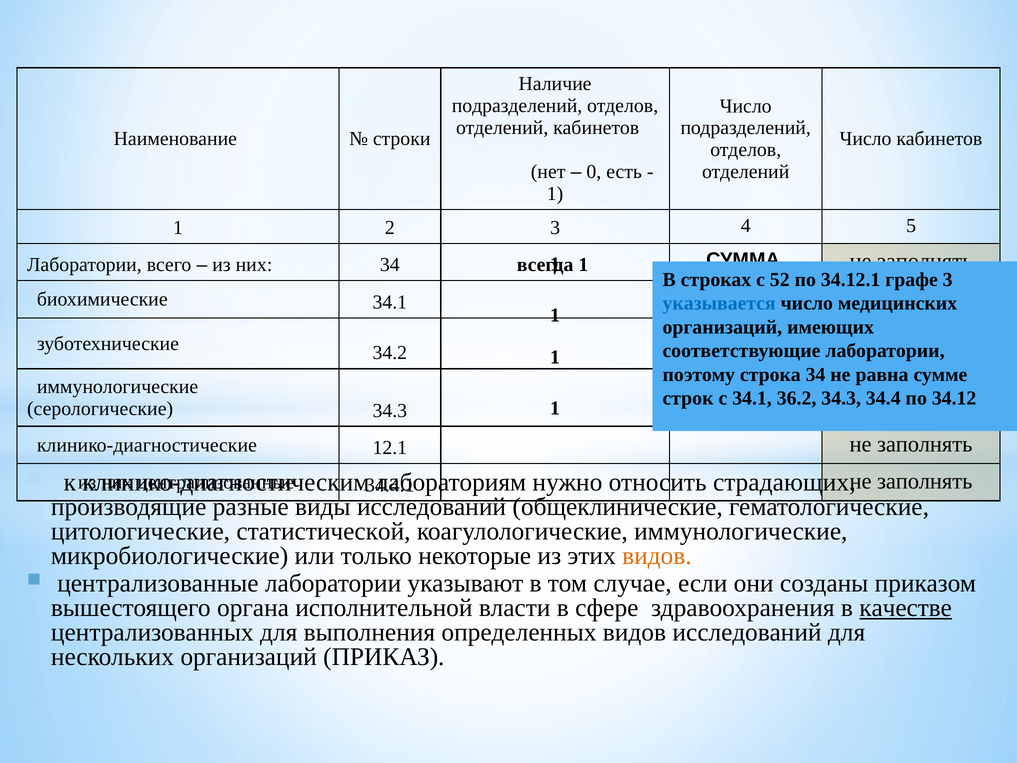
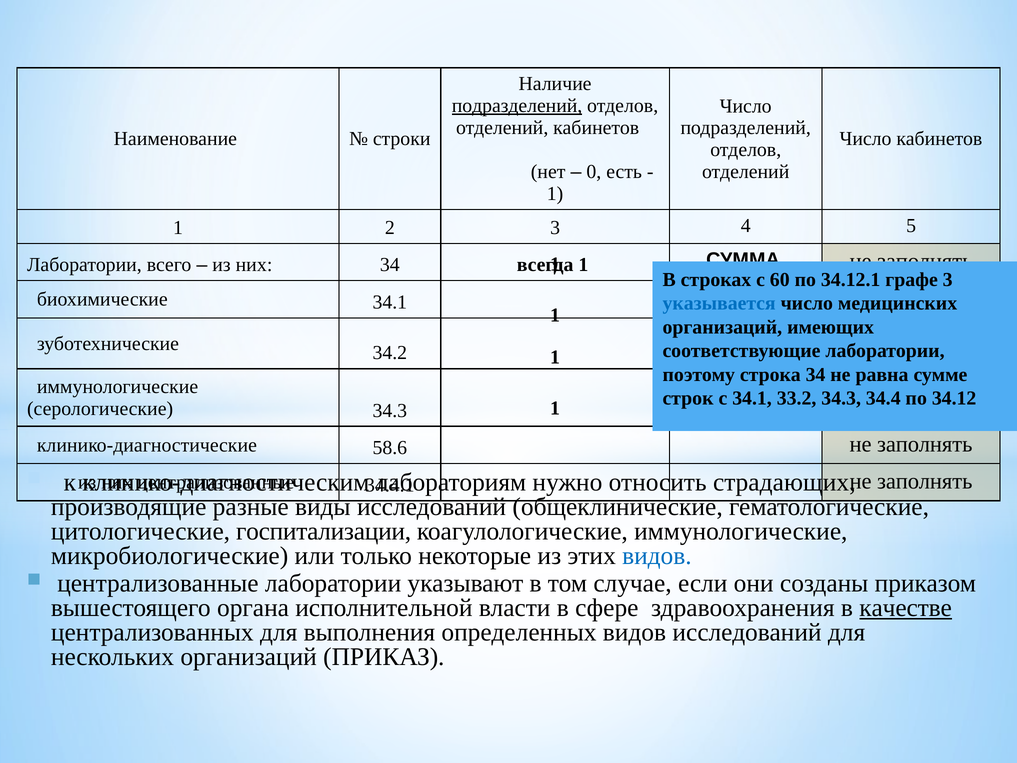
подразделений at (517, 106) underline: none -> present
52: 52 -> 60
36.2: 36.2 -> 33.2
12.1: 12.1 -> 58.6
статистической: статистической -> госпитализации
видов at (657, 556) colour: orange -> blue
